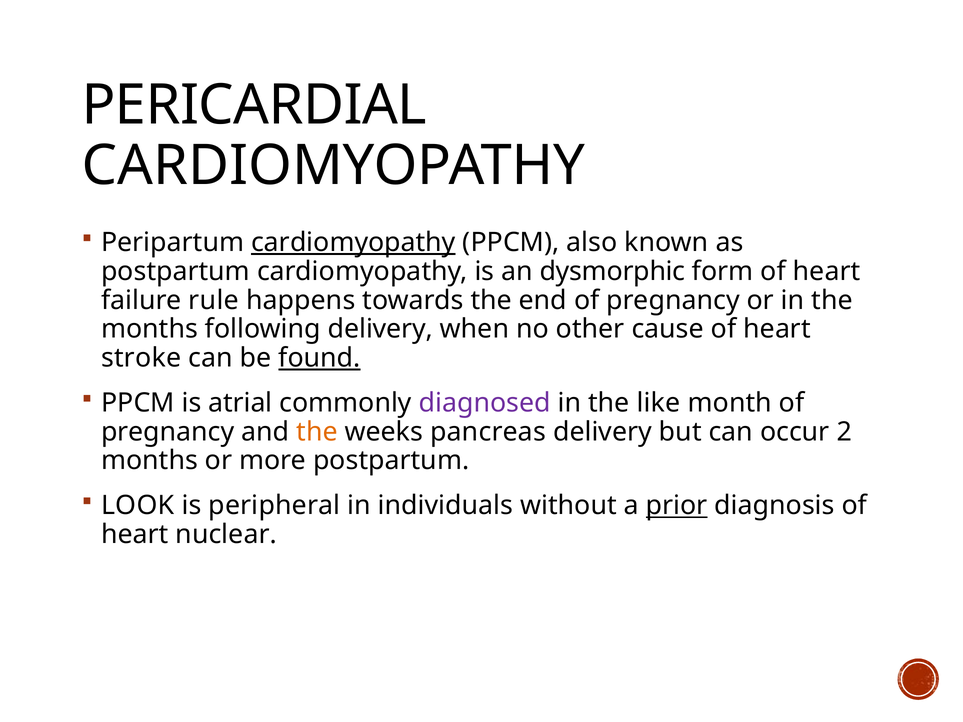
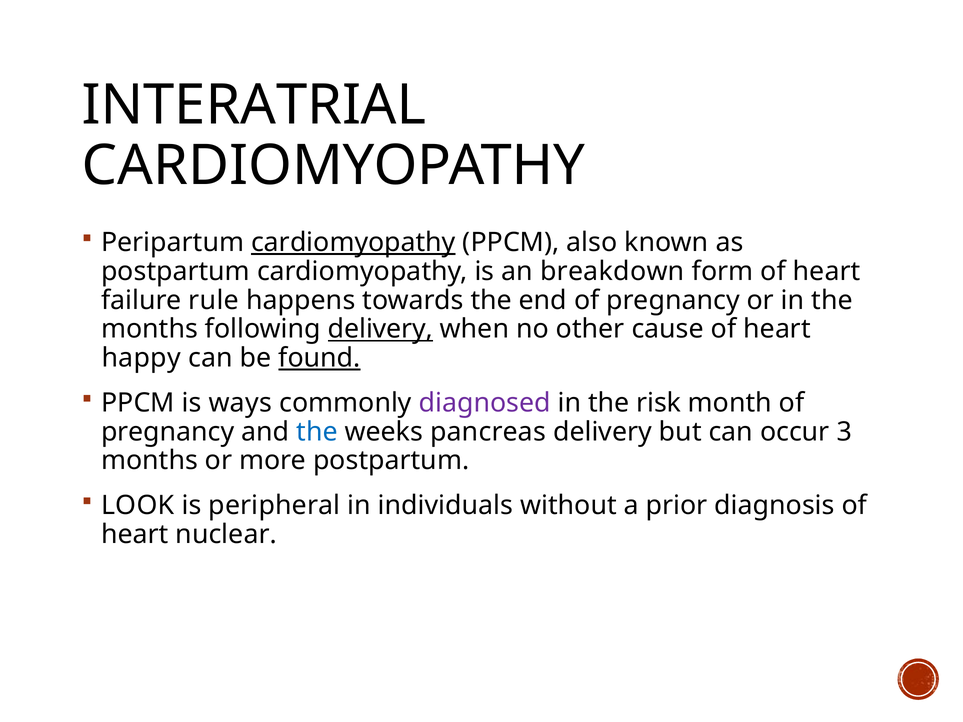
PERICARDIAL: PERICARDIAL -> INTERATRIAL
dysmorphic: dysmorphic -> breakdown
delivery at (380, 329) underline: none -> present
stroke: stroke -> happy
atrial: atrial -> ways
like: like -> risk
the at (317, 432) colour: orange -> blue
2: 2 -> 3
prior underline: present -> none
